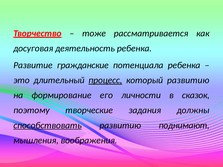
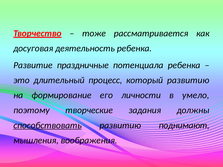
гражданские: гражданские -> праздничные
процесс underline: present -> none
сказок: сказок -> умело
